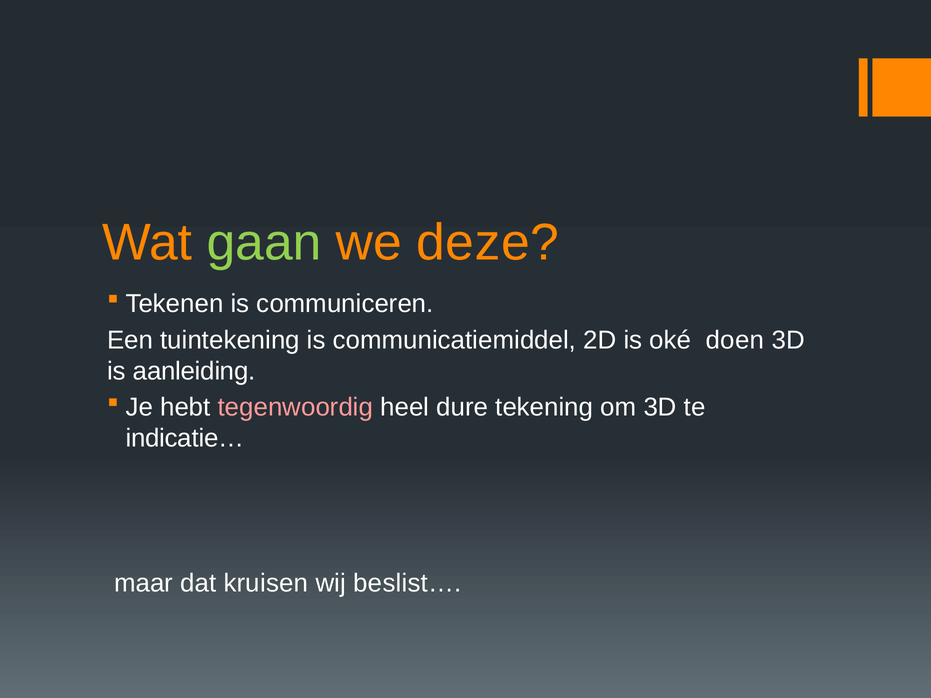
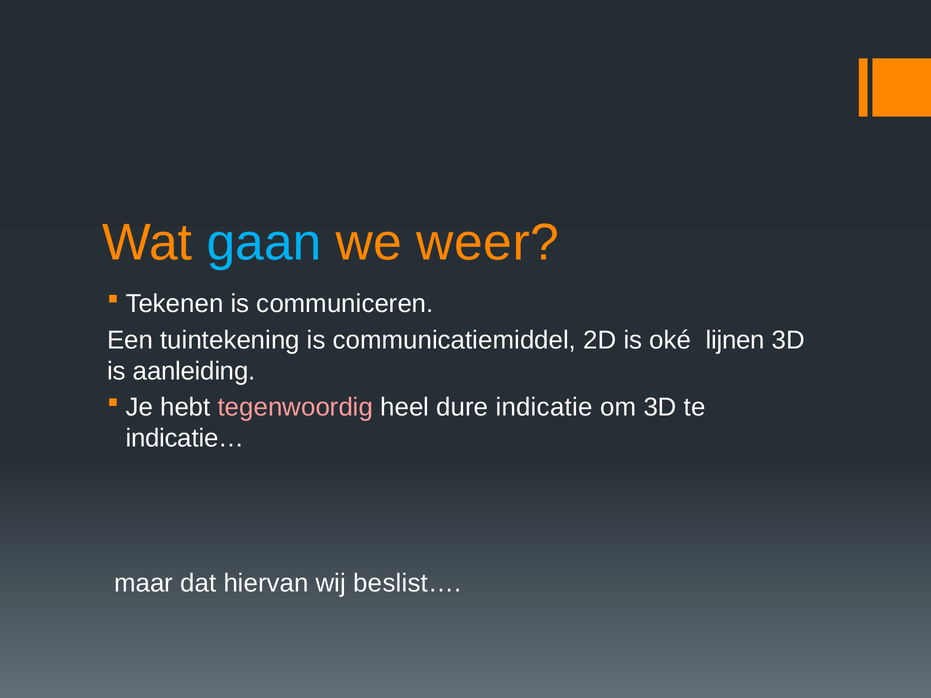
gaan colour: light green -> light blue
deze: deze -> weer
doen: doen -> lijnen
tekening: tekening -> indicatie
kruisen: kruisen -> hiervan
